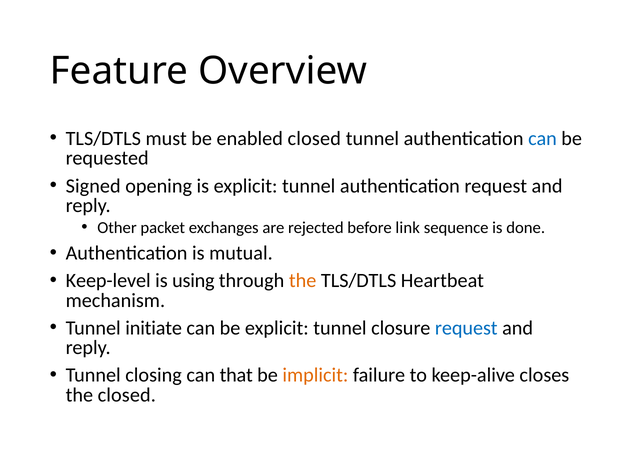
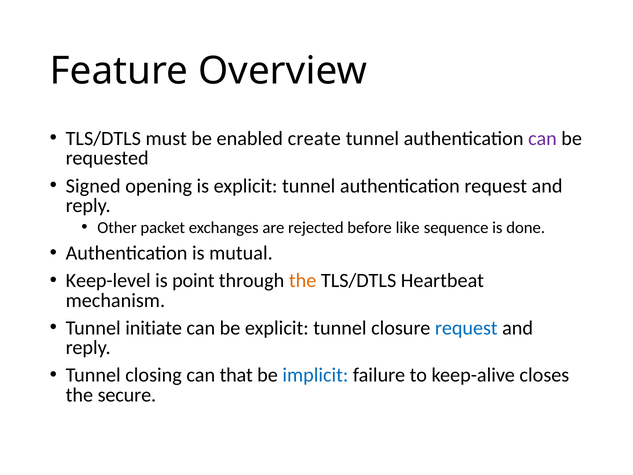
enabled closed: closed -> create
can at (542, 139) colour: blue -> purple
link: link -> like
using: using -> point
implicit colour: orange -> blue
the closed: closed -> secure
